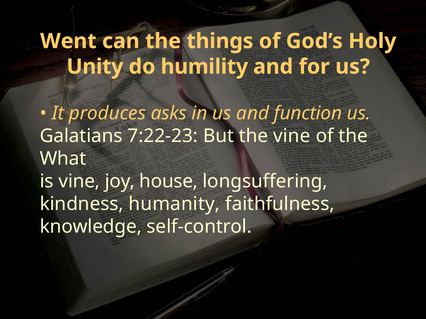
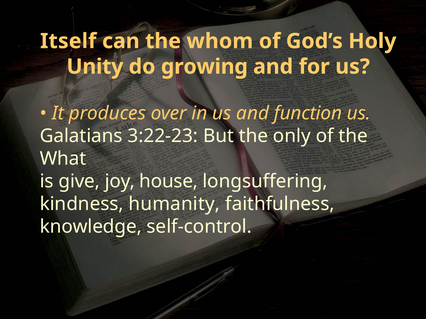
Went: Went -> Itself
things: things -> whom
humility: humility -> growing
asks: asks -> over
7:22-23: 7:22-23 -> 3:22-23
the vine: vine -> only
is vine: vine -> give
